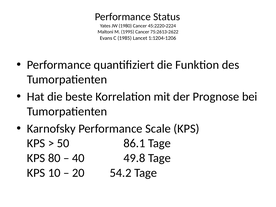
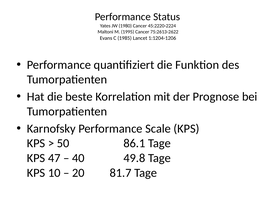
80: 80 -> 47
54.2: 54.2 -> 81.7
